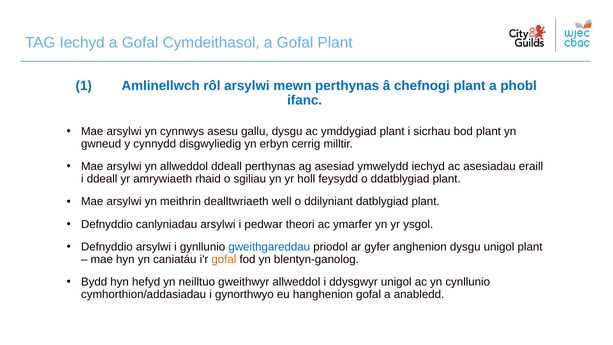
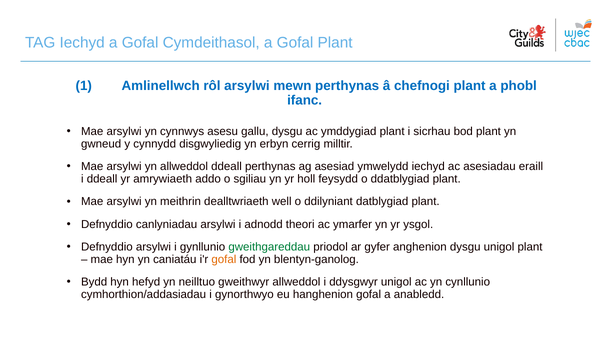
rhaid: rhaid -> addo
pedwar: pedwar -> adnodd
gweithgareddau colour: blue -> green
